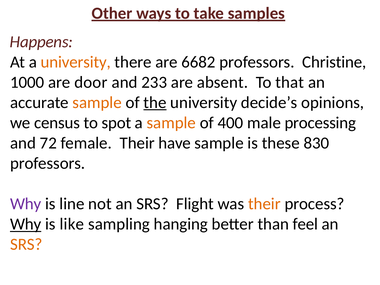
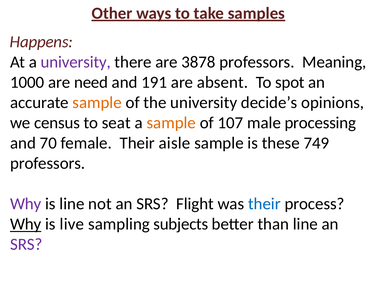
university at (76, 62) colour: orange -> purple
6682: 6682 -> 3878
Christine: Christine -> Meaning
door: door -> need
233: 233 -> 191
that: that -> spot
the underline: present -> none
spot: spot -> seat
400: 400 -> 107
72: 72 -> 70
have: have -> aisle
830: 830 -> 749
their at (264, 204) colour: orange -> blue
like: like -> live
hanging: hanging -> subjects
than feel: feel -> line
SRS at (26, 244) colour: orange -> purple
